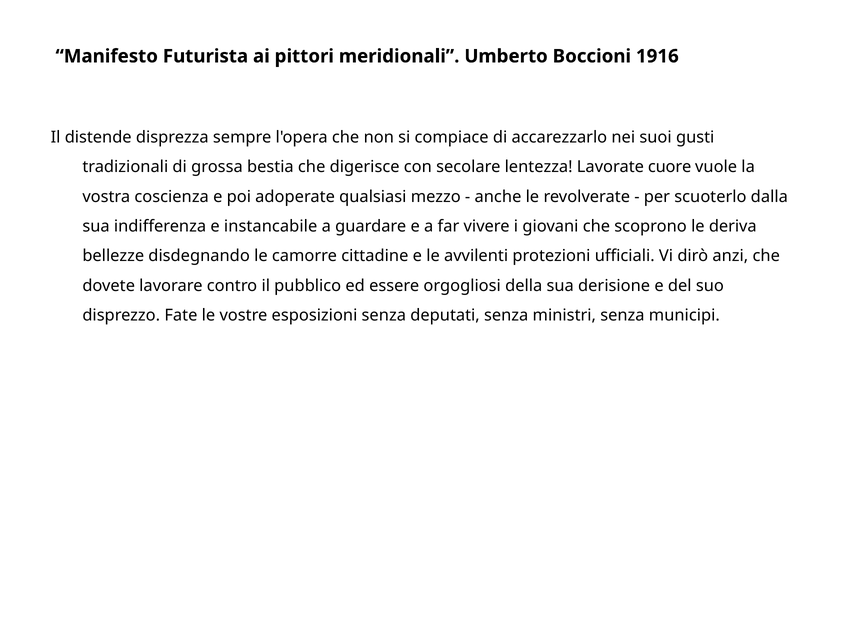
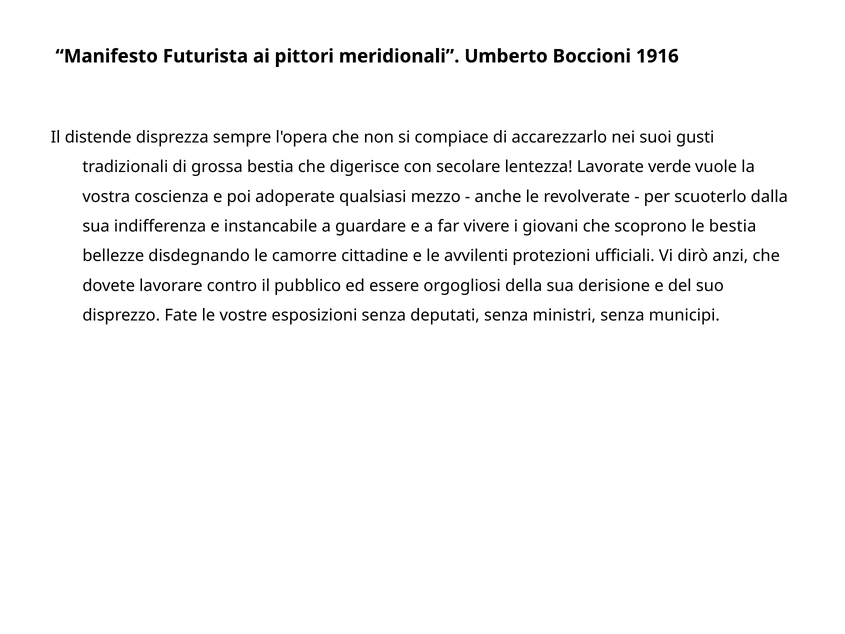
cuore: cuore -> verde
le deriva: deriva -> bestia
